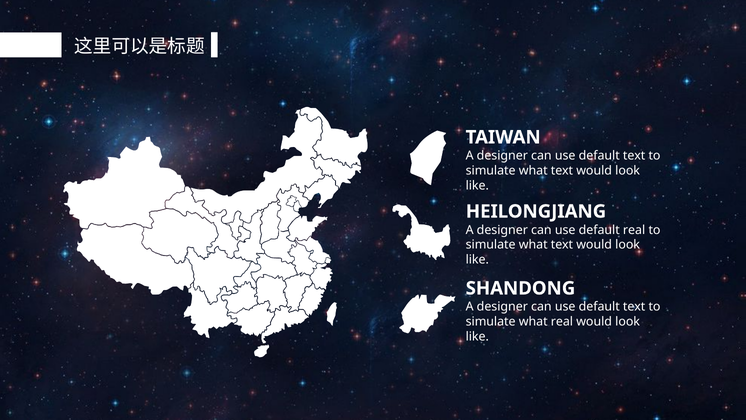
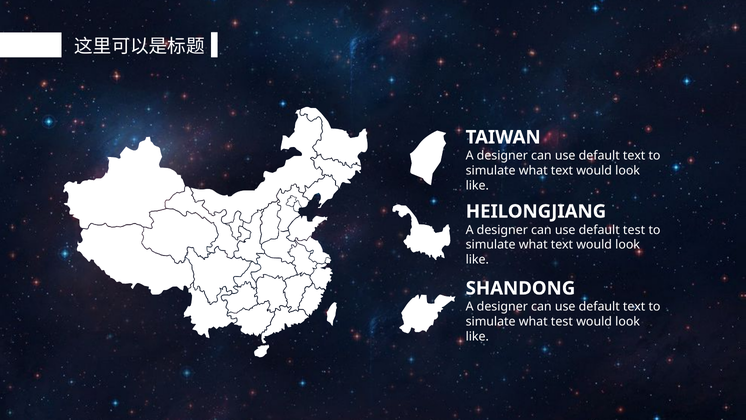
default real: real -> test
what real: real -> test
